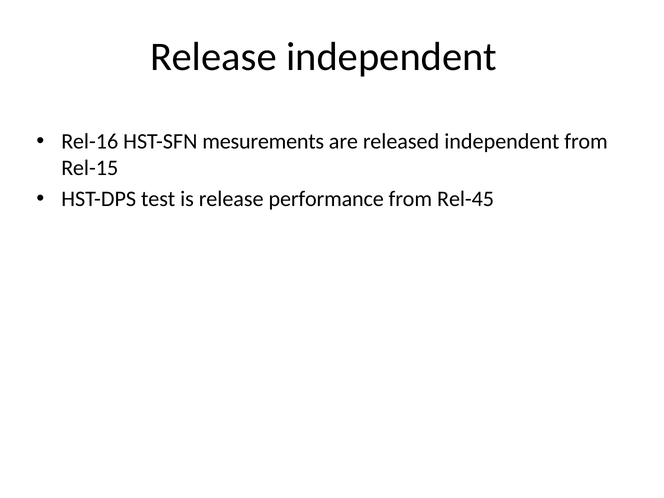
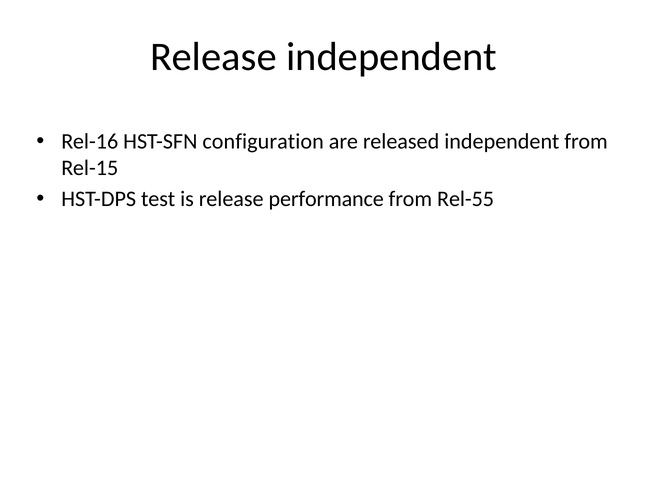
mesurements: mesurements -> configuration
Rel-45: Rel-45 -> Rel-55
